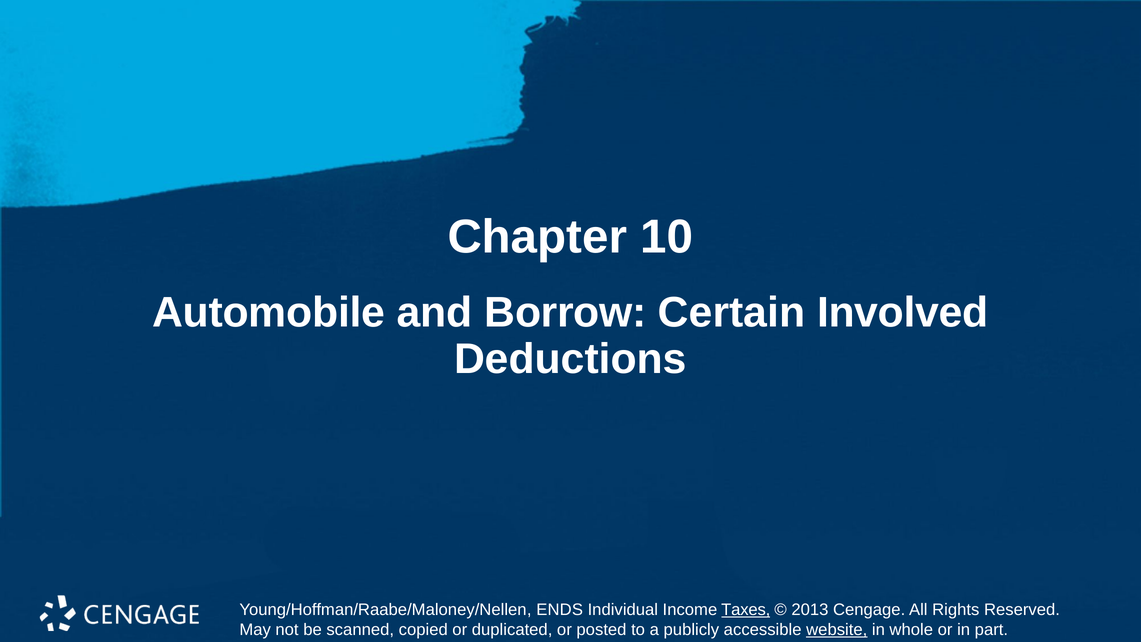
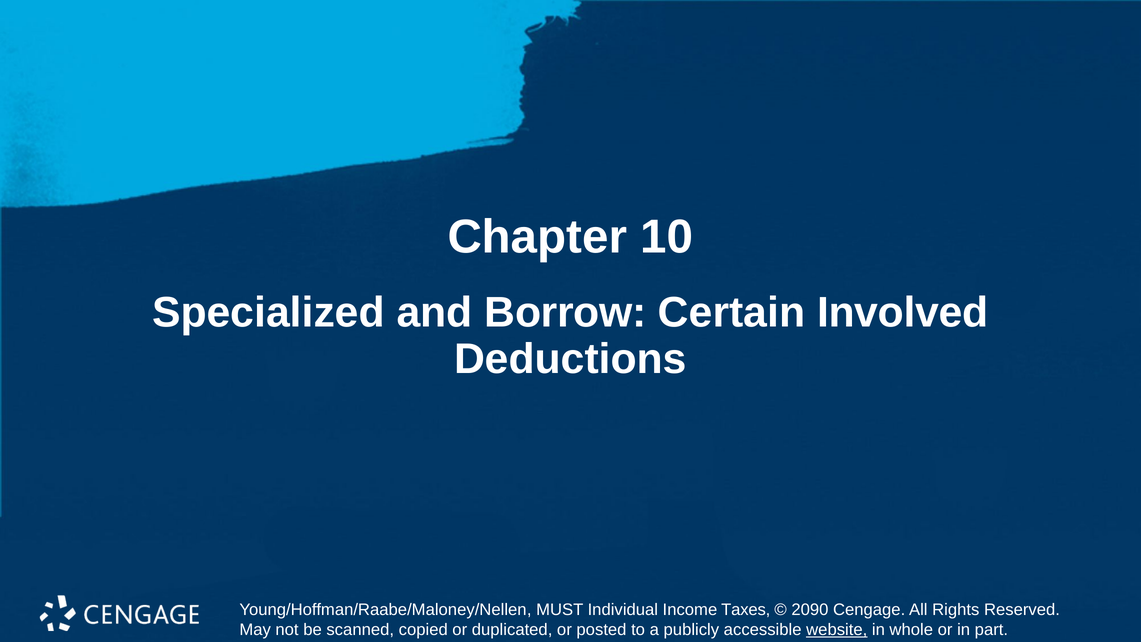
Automobile: Automobile -> Specialized
ENDS: ENDS -> MUST
Taxes underline: present -> none
2013: 2013 -> 2090
